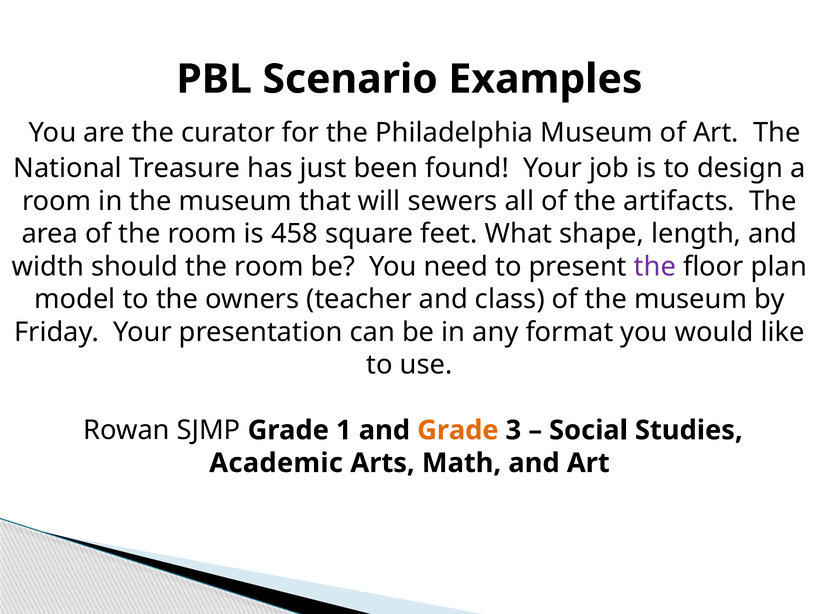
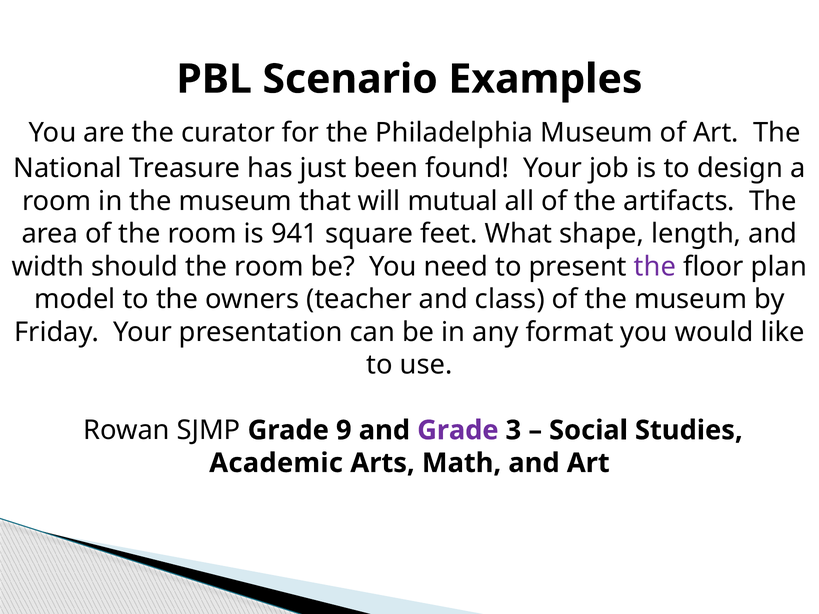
sewers: sewers -> mutual
458: 458 -> 941
1: 1 -> 9
Grade at (458, 430) colour: orange -> purple
